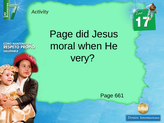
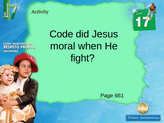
Page at (61, 34): Page -> Code
very: very -> fight
